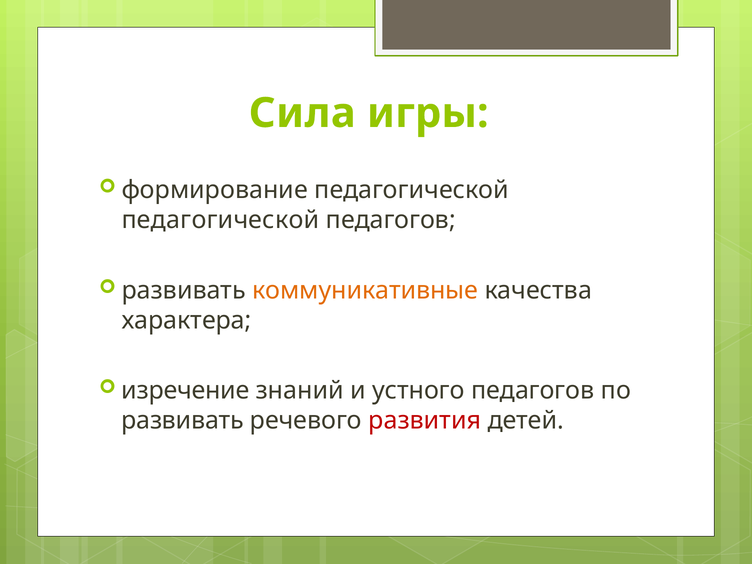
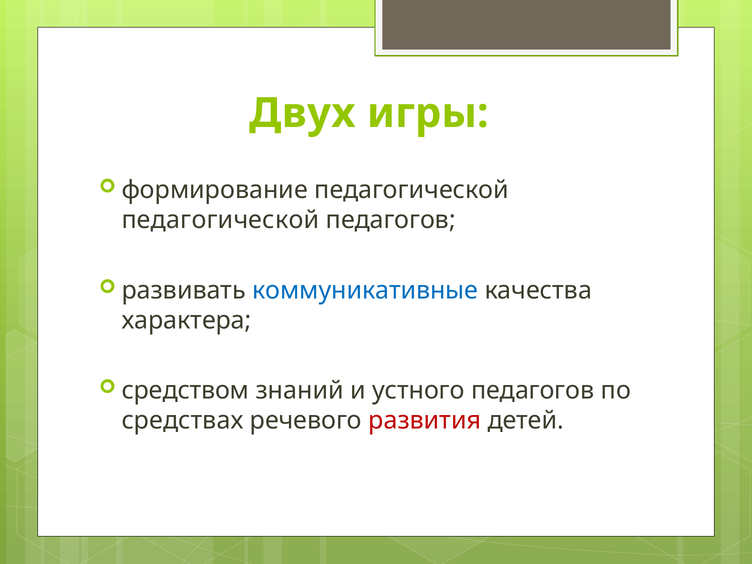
Сила: Сила -> Двух
коммуникативные colour: orange -> blue
изречение: изречение -> средством
развивать at (183, 421): развивать -> средствах
